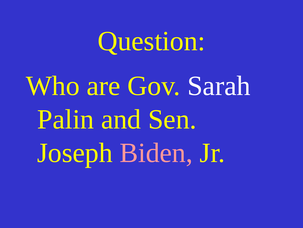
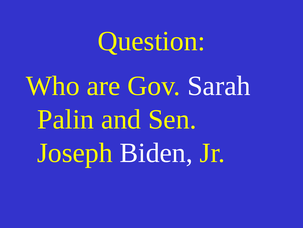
Biden colour: pink -> white
